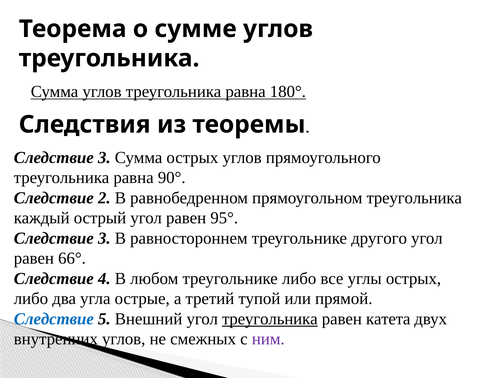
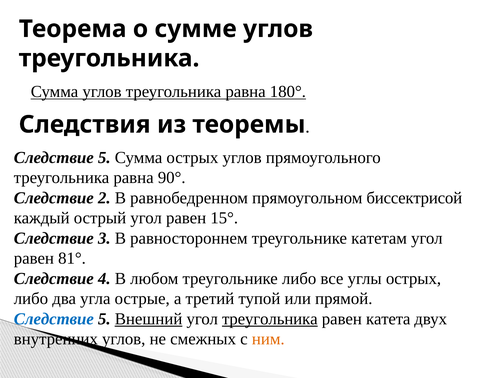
3 at (104, 158): 3 -> 5
прямоугольном треугольника: треугольника -> биссектрисой
95°: 95° -> 15°
другого: другого -> катетам
66°: 66° -> 81°
Внешний underline: none -> present
ним colour: purple -> orange
